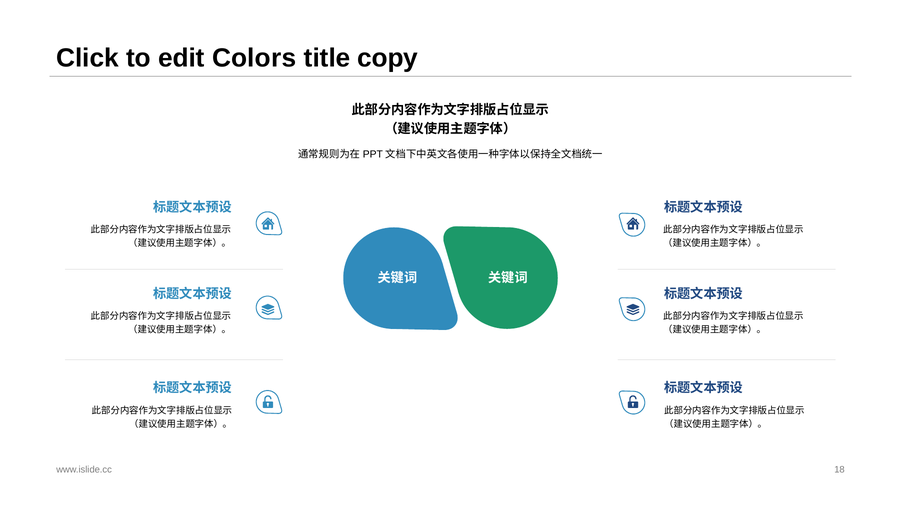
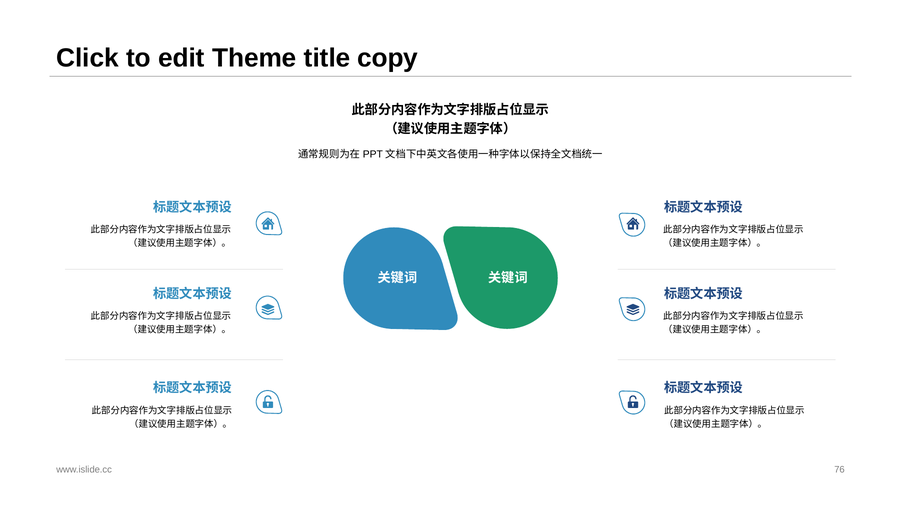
Colors: Colors -> Theme
18: 18 -> 76
